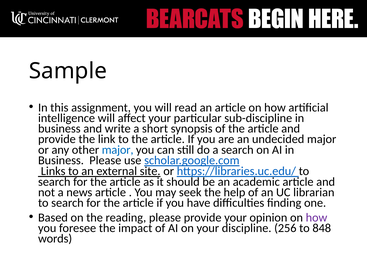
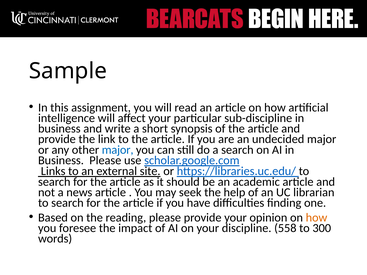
how at (317, 218) colour: purple -> orange
256: 256 -> 558
848: 848 -> 300
